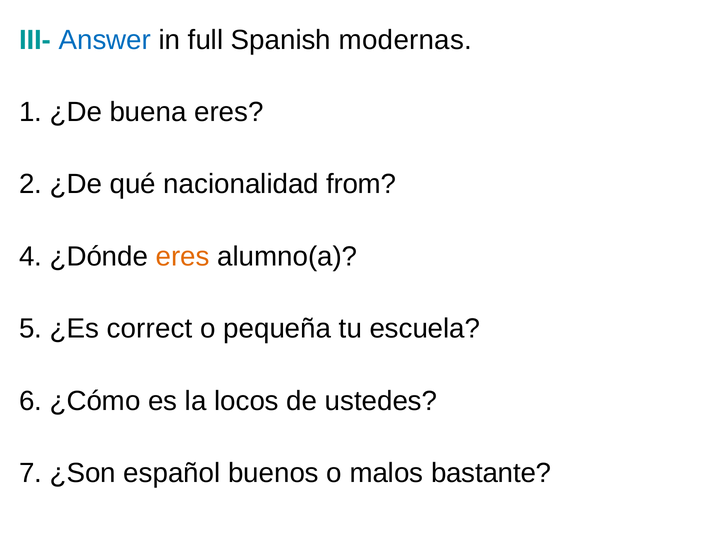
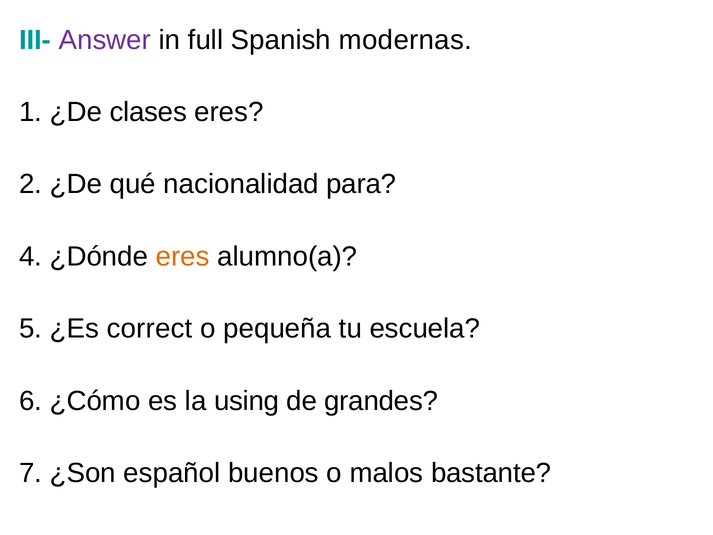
Answer colour: blue -> purple
buena: buena -> clases
from: from -> para
locos: locos -> using
ustedes: ustedes -> grandes
